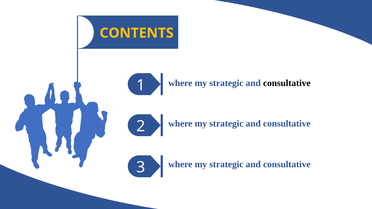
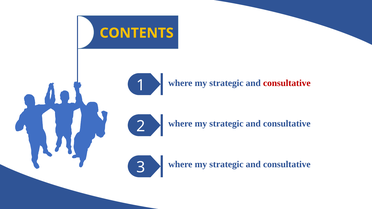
consultative at (287, 83) colour: black -> red
